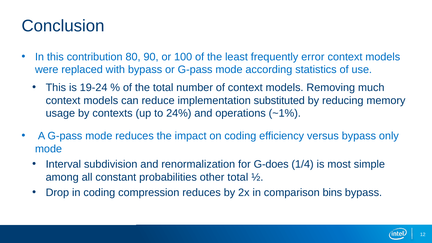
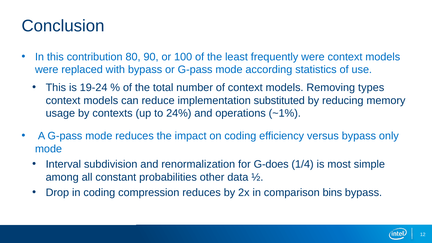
frequently error: error -> were
much: much -> types
other total: total -> data
